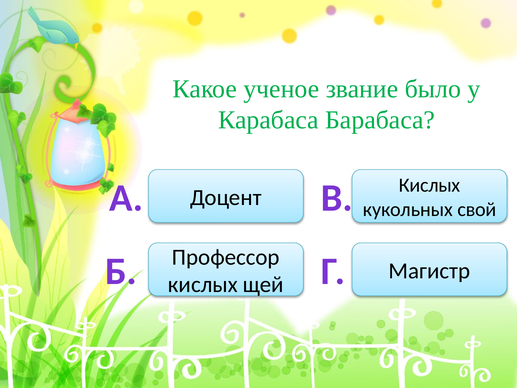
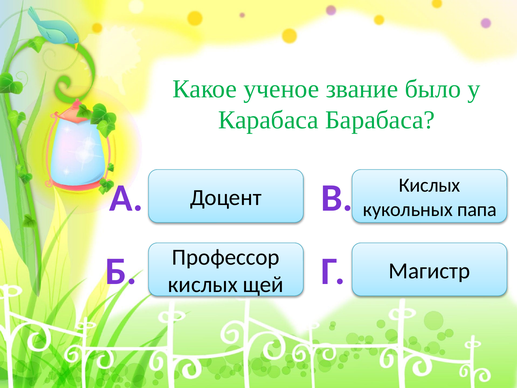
свой: свой -> папа
